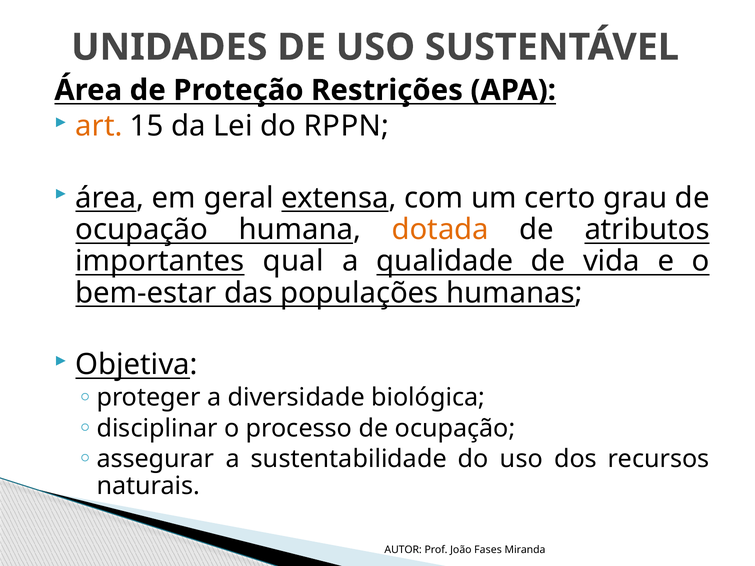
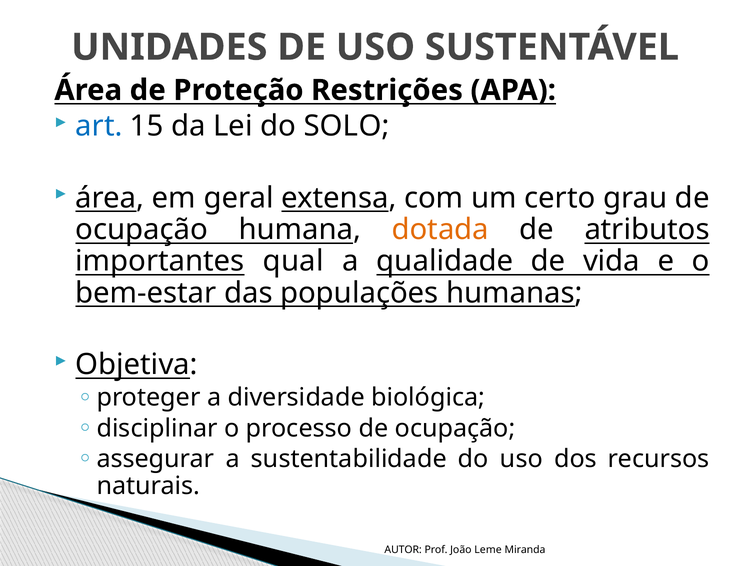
art colour: orange -> blue
RPPN: RPPN -> SOLO
Fases: Fases -> Leme
